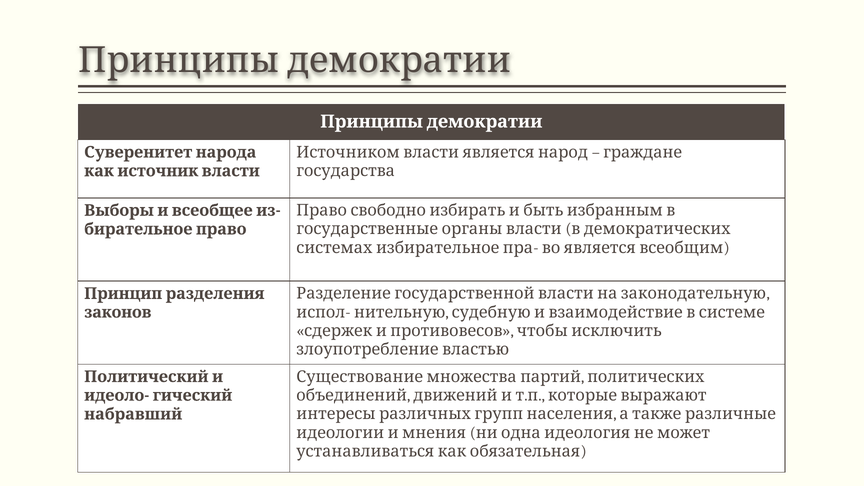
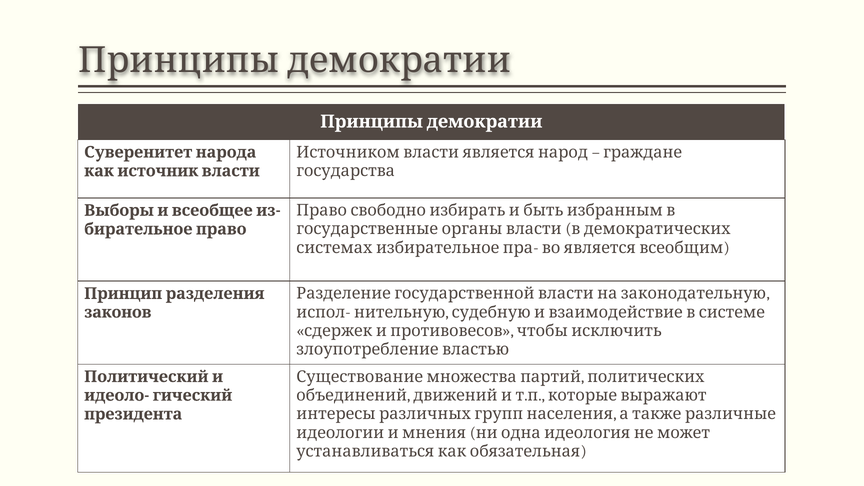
набравший: набравший -> президента
